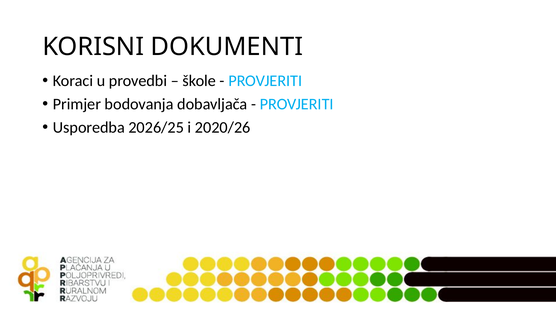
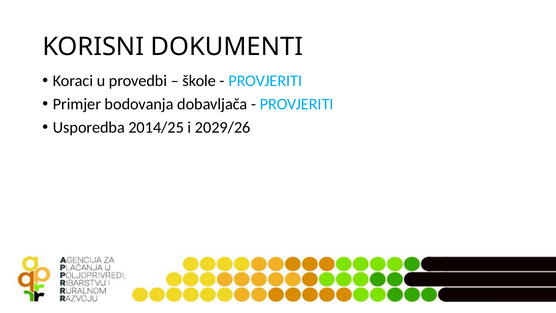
2026/25: 2026/25 -> 2014/25
2020/26: 2020/26 -> 2029/26
